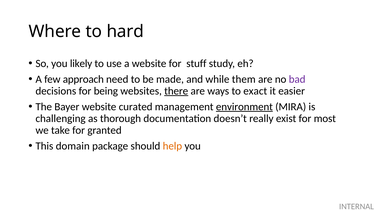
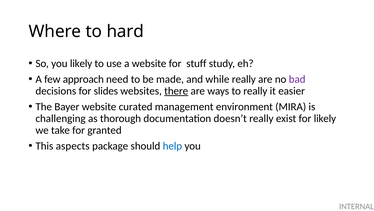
while them: them -> really
being: being -> slides
to exact: exact -> really
environment underline: present -> none
for most: most -> likely
domain: domain -> aspects
help colour: orange -> blue
